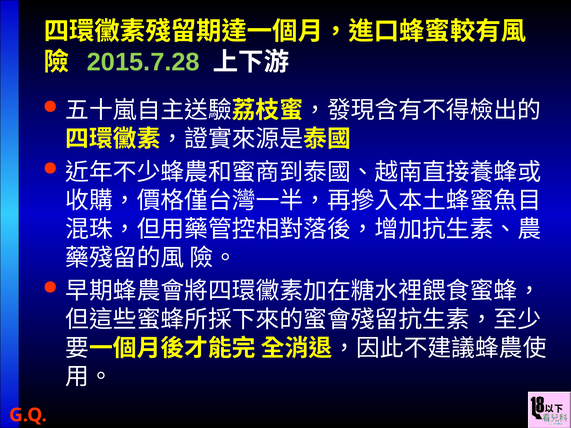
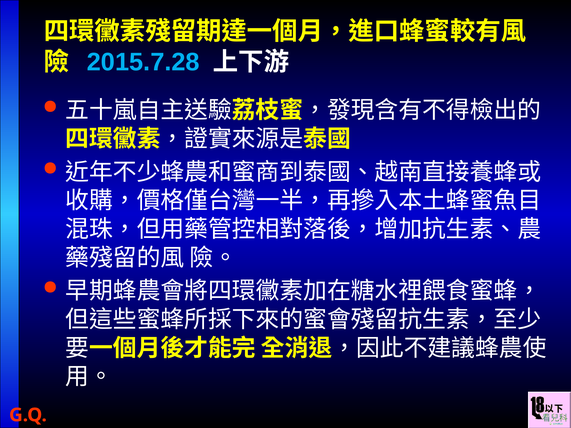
2015.7.28 colour: light green -> light blue
